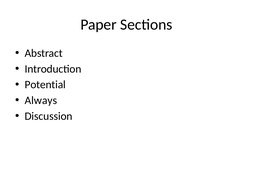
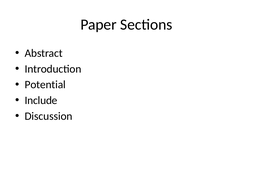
Always: Always -> Include
